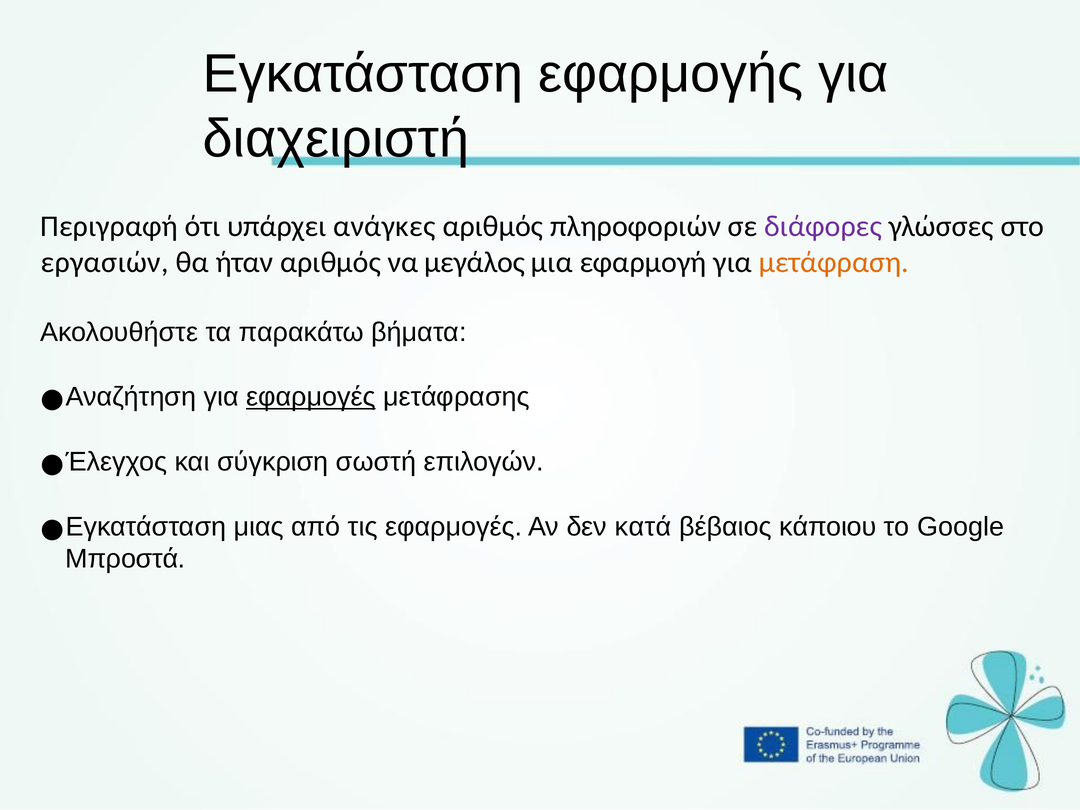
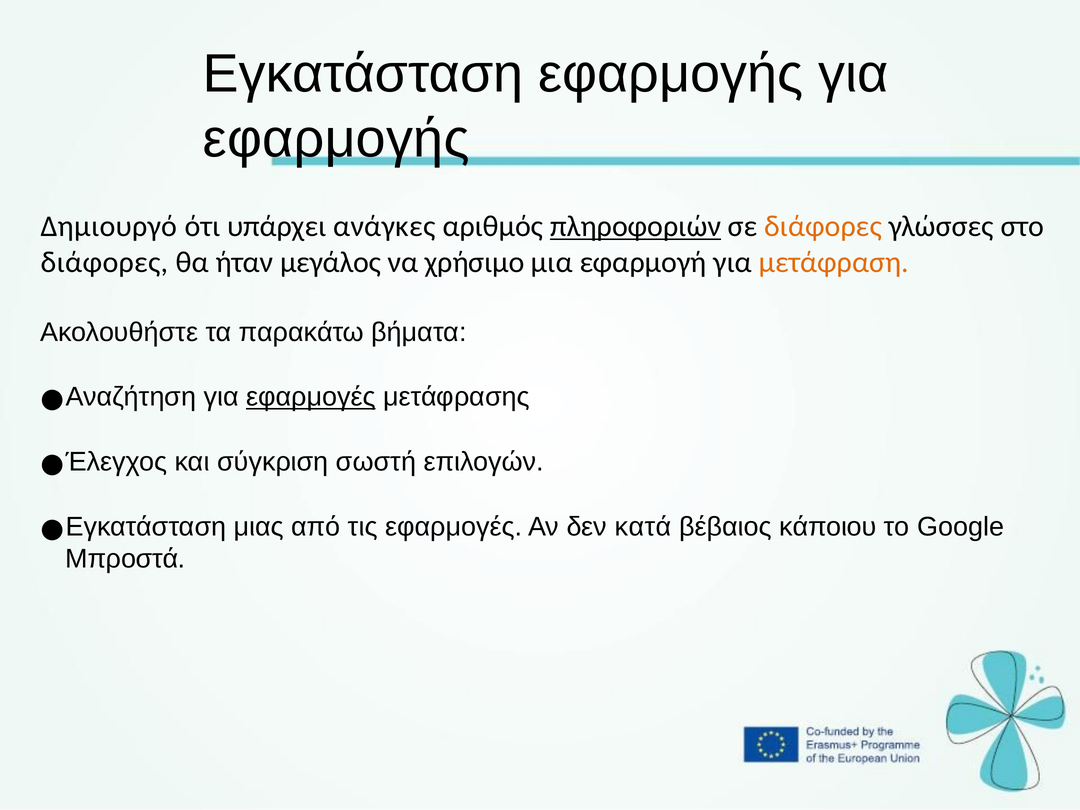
διαχειριστή at (336, 139): διαχειριστή -> εφαρμογής
Περιγραφή: Περιγραφή -> Δημιουργό
πληροφοριών underline: none -> present
διάφορες at (823, 226) colour: purple -> orange
εργασιών at (105, 262): εργασιών -> διάφορες
ήταν αριθμός: αριθμός -> μεγάλος
μεγάλος: μεγάλος -> χρήσιμο
